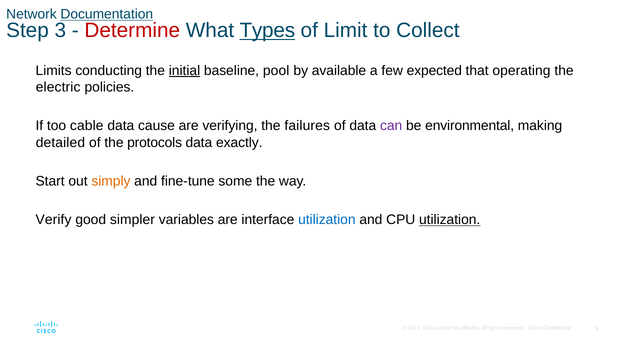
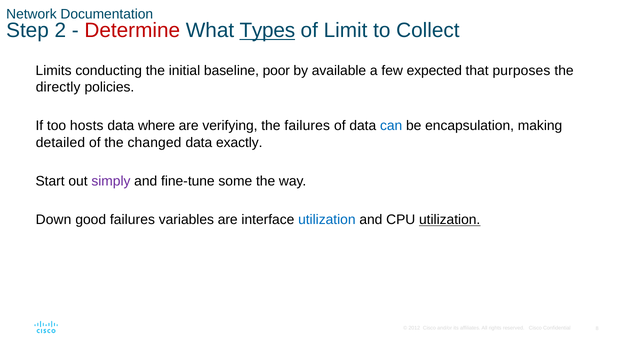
Documentation underline: present -> none
3: 3 -> 2
initial underline: present -> none
pool: pool -> poor
operating: operating -> purposes
electric: electric -> directly
cable: cable -> hosts
cause: cause -> where
can colour: purple -> blue
environmental: environmental -> encapsulation
protocols: protocols -> changed
simply colour: orange -> purple
Verify: Verify -> Down
good simpler: simpler -> failures
